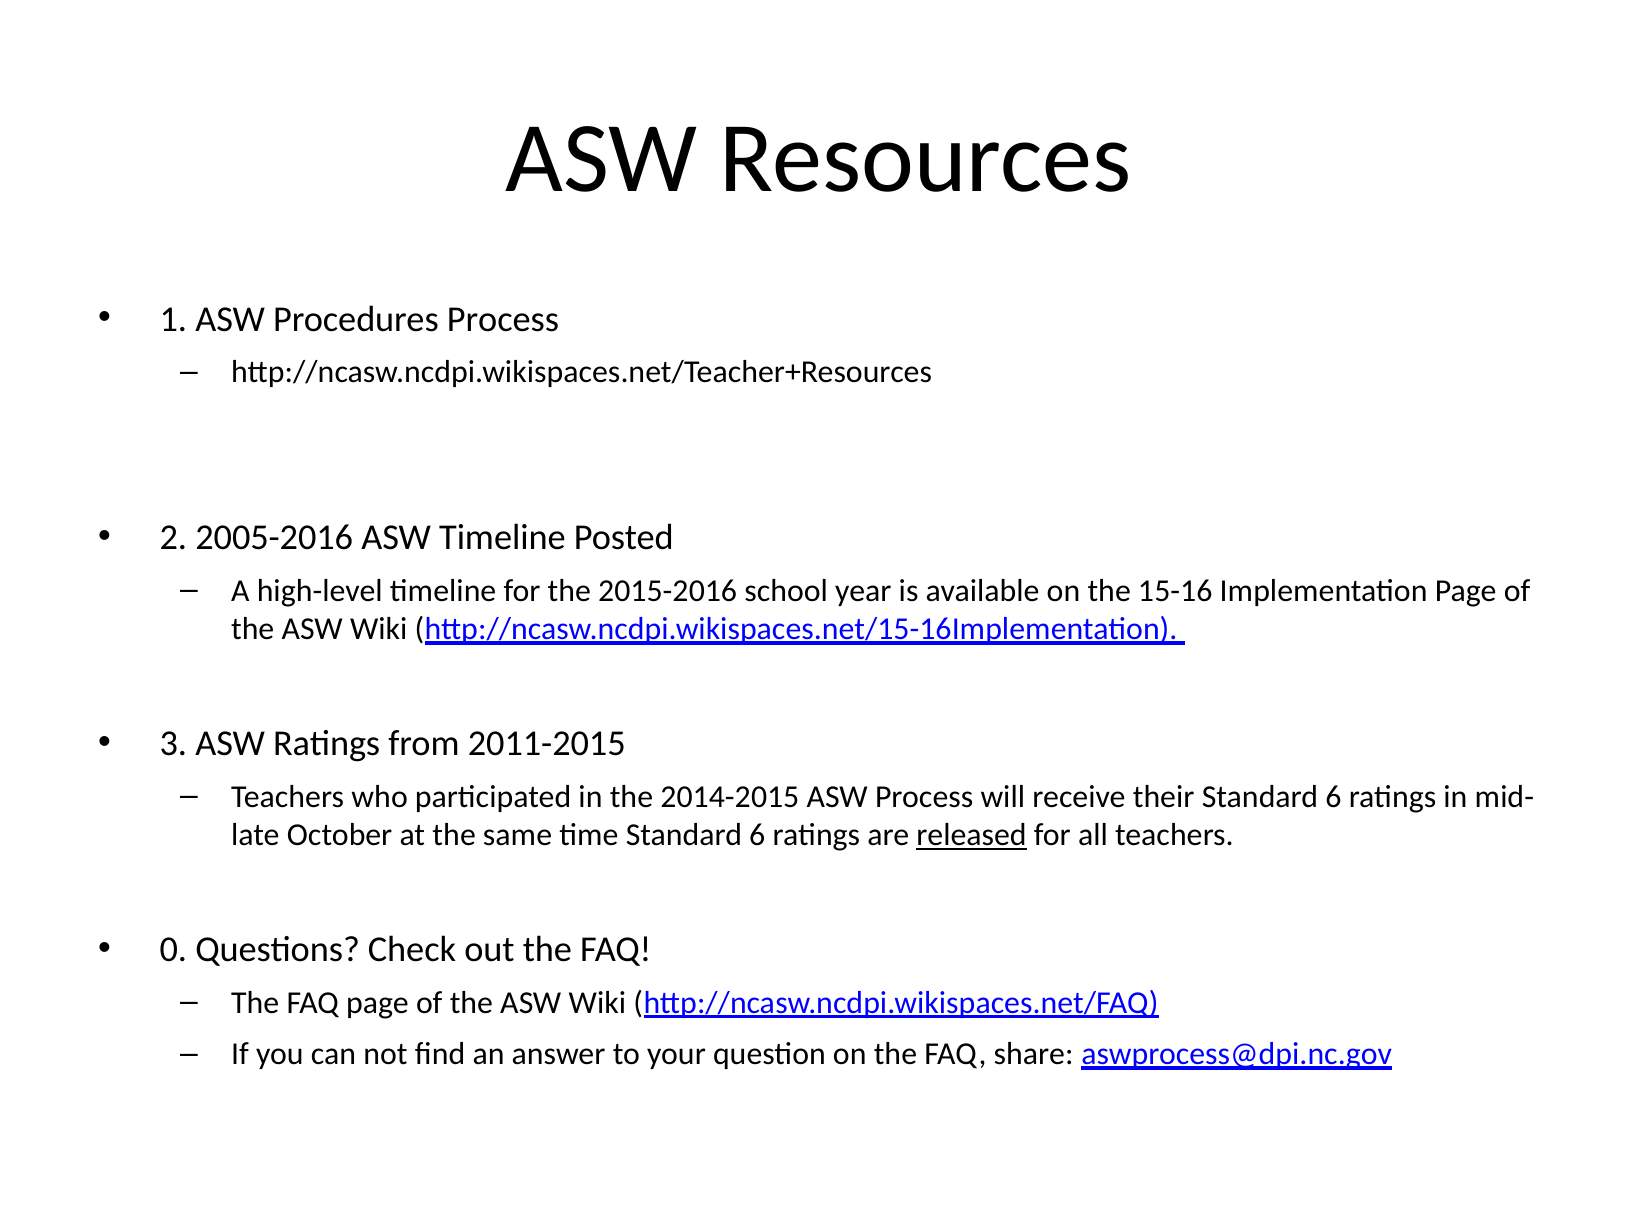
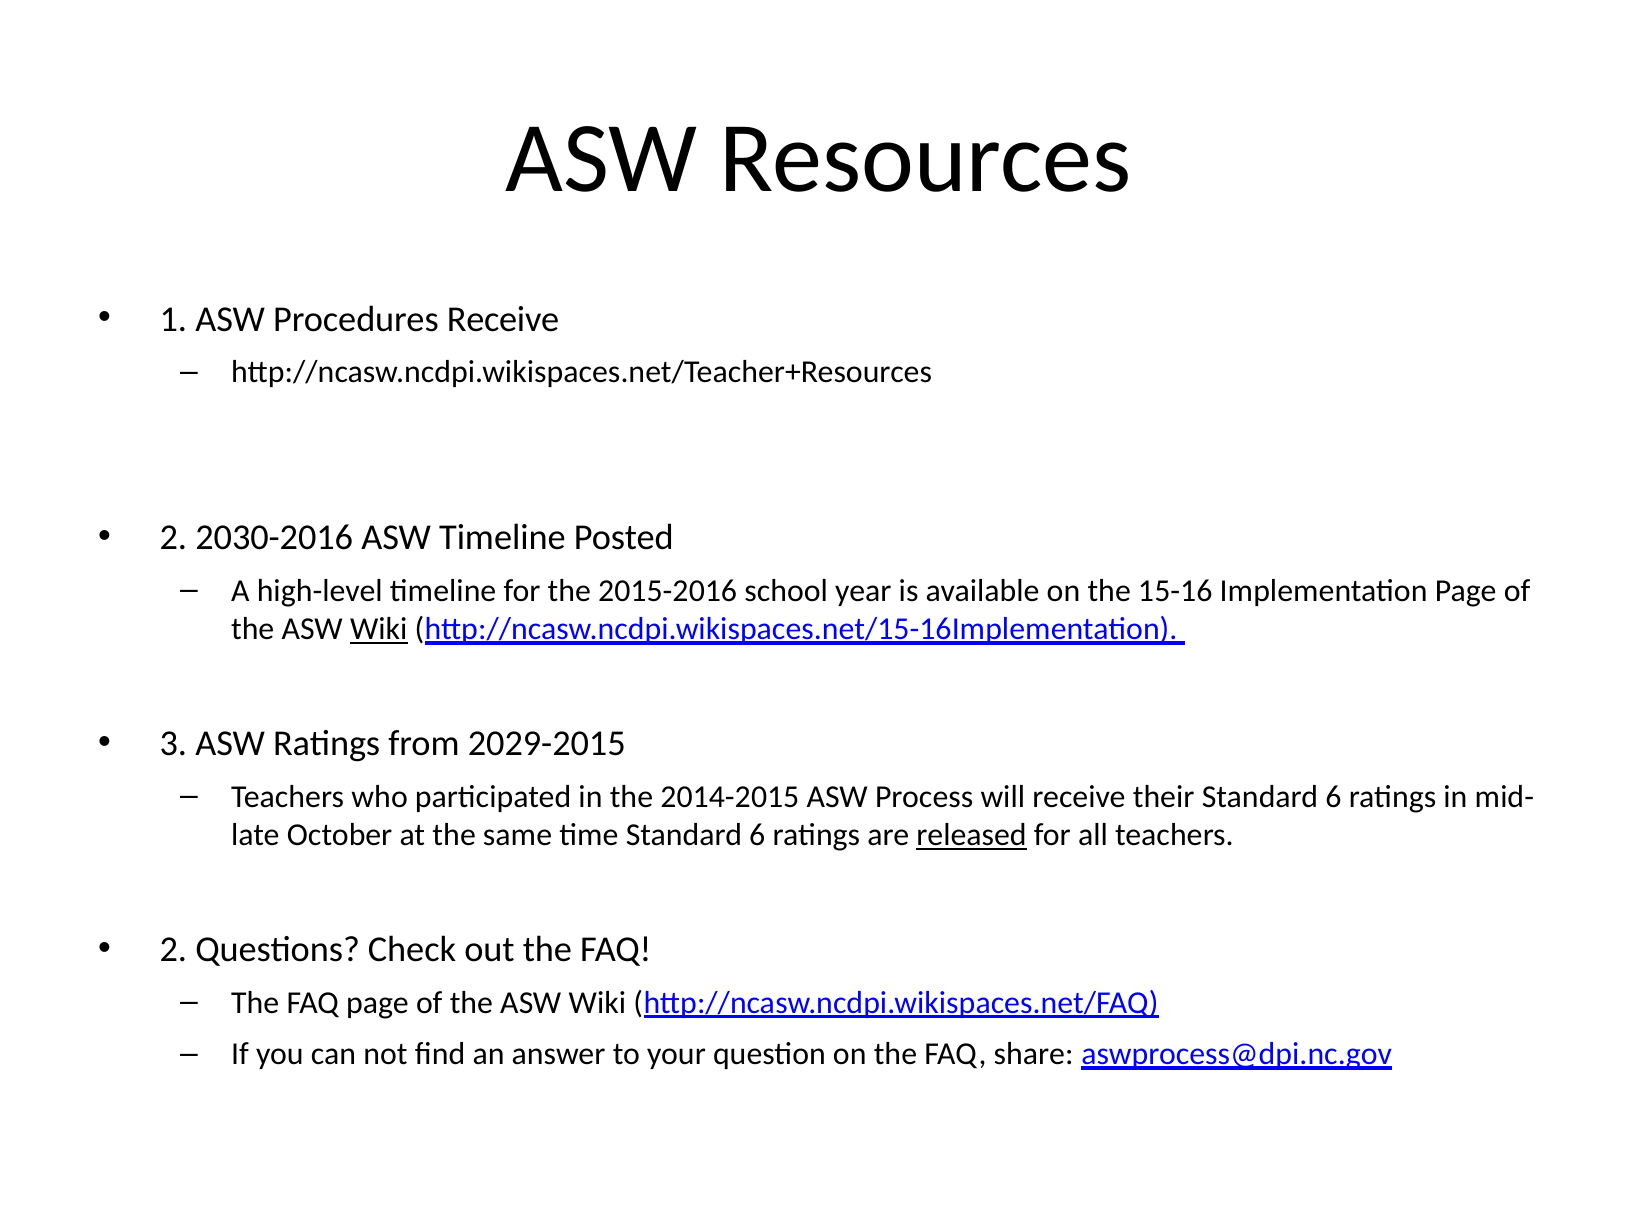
Procedures Process: Process -> Receive
2005-2016: 2005-2016 -> 2030-2016
Wiki at (379, 629) underline: none -> present
2011-2015: 2011-2015 -> 2029-2015
0 at (173, 949): 0 -> 2
